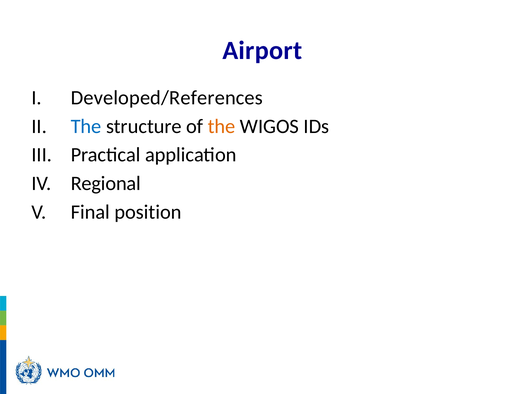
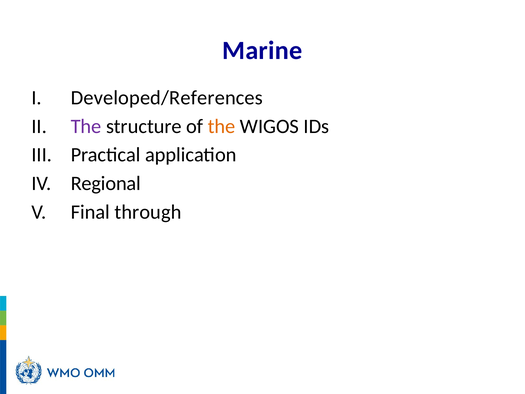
Airport: Airport -> Marine
The at (86, 126) colour: blue -> purple
position: position -> through
